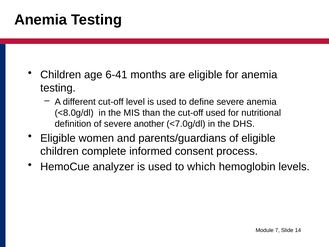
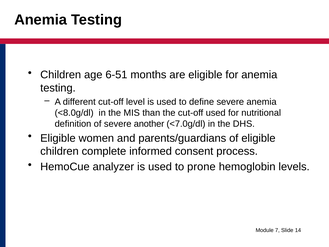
6-41: 6-41 -> 6-51
which: which -> prone
